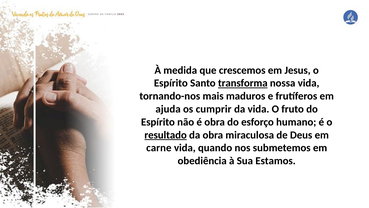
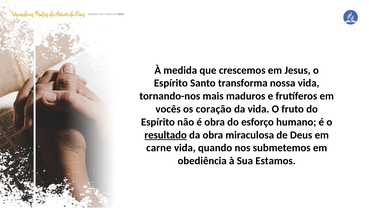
transforma underline: present -> none
ajuda: ajuda -> vocês
cumprir: cumprir -> coração
